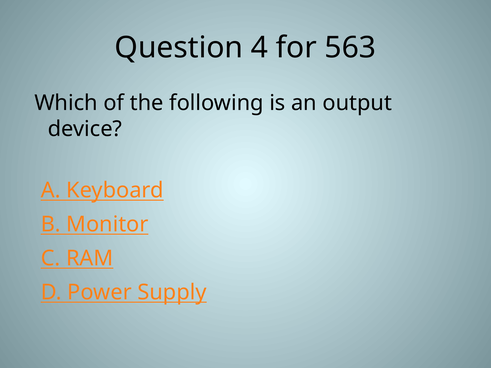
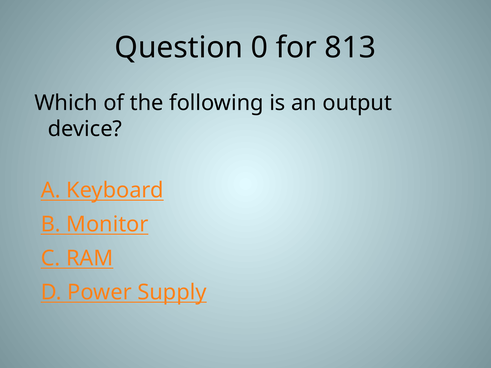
4: 4 -> 0
563: 563 -> 813
